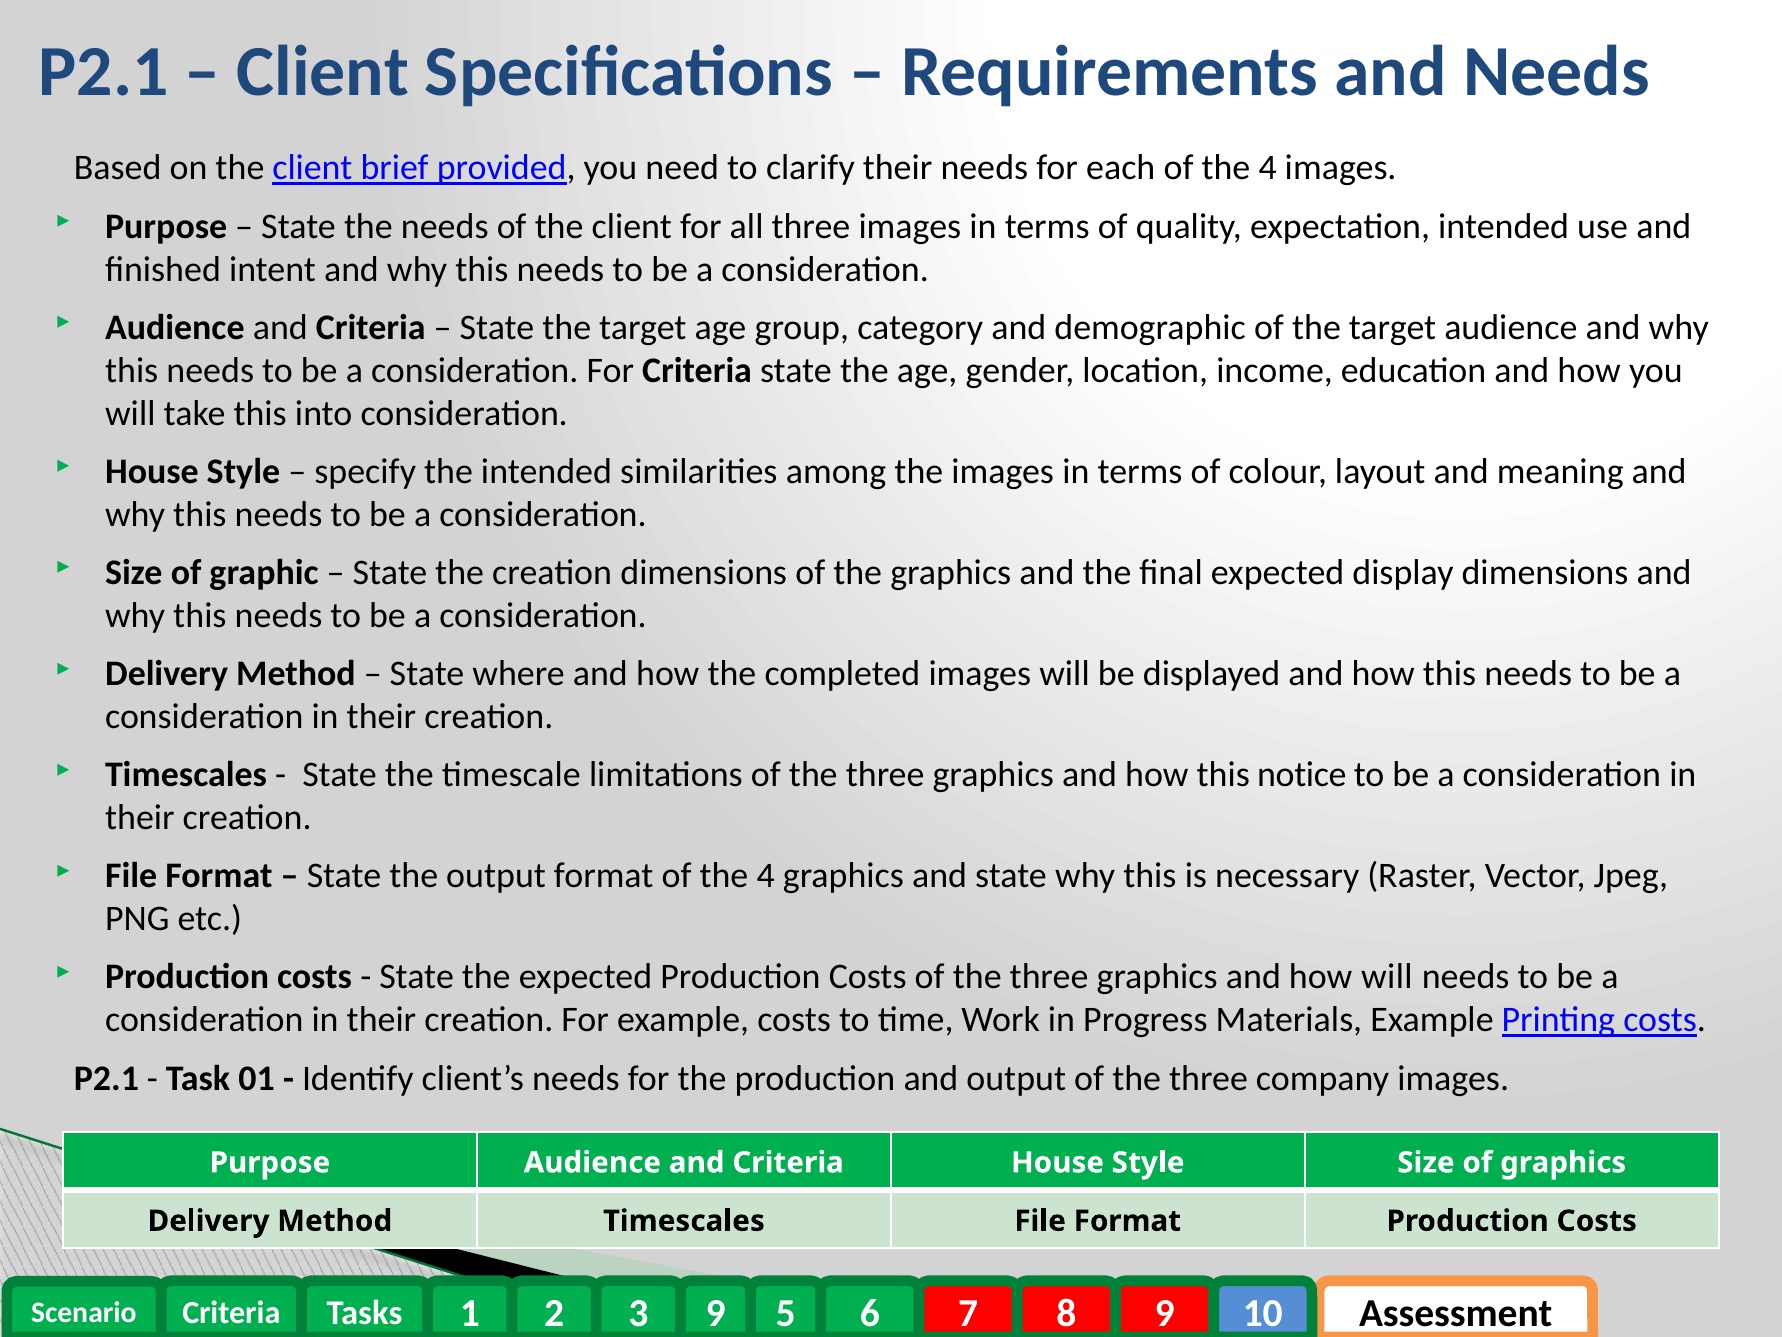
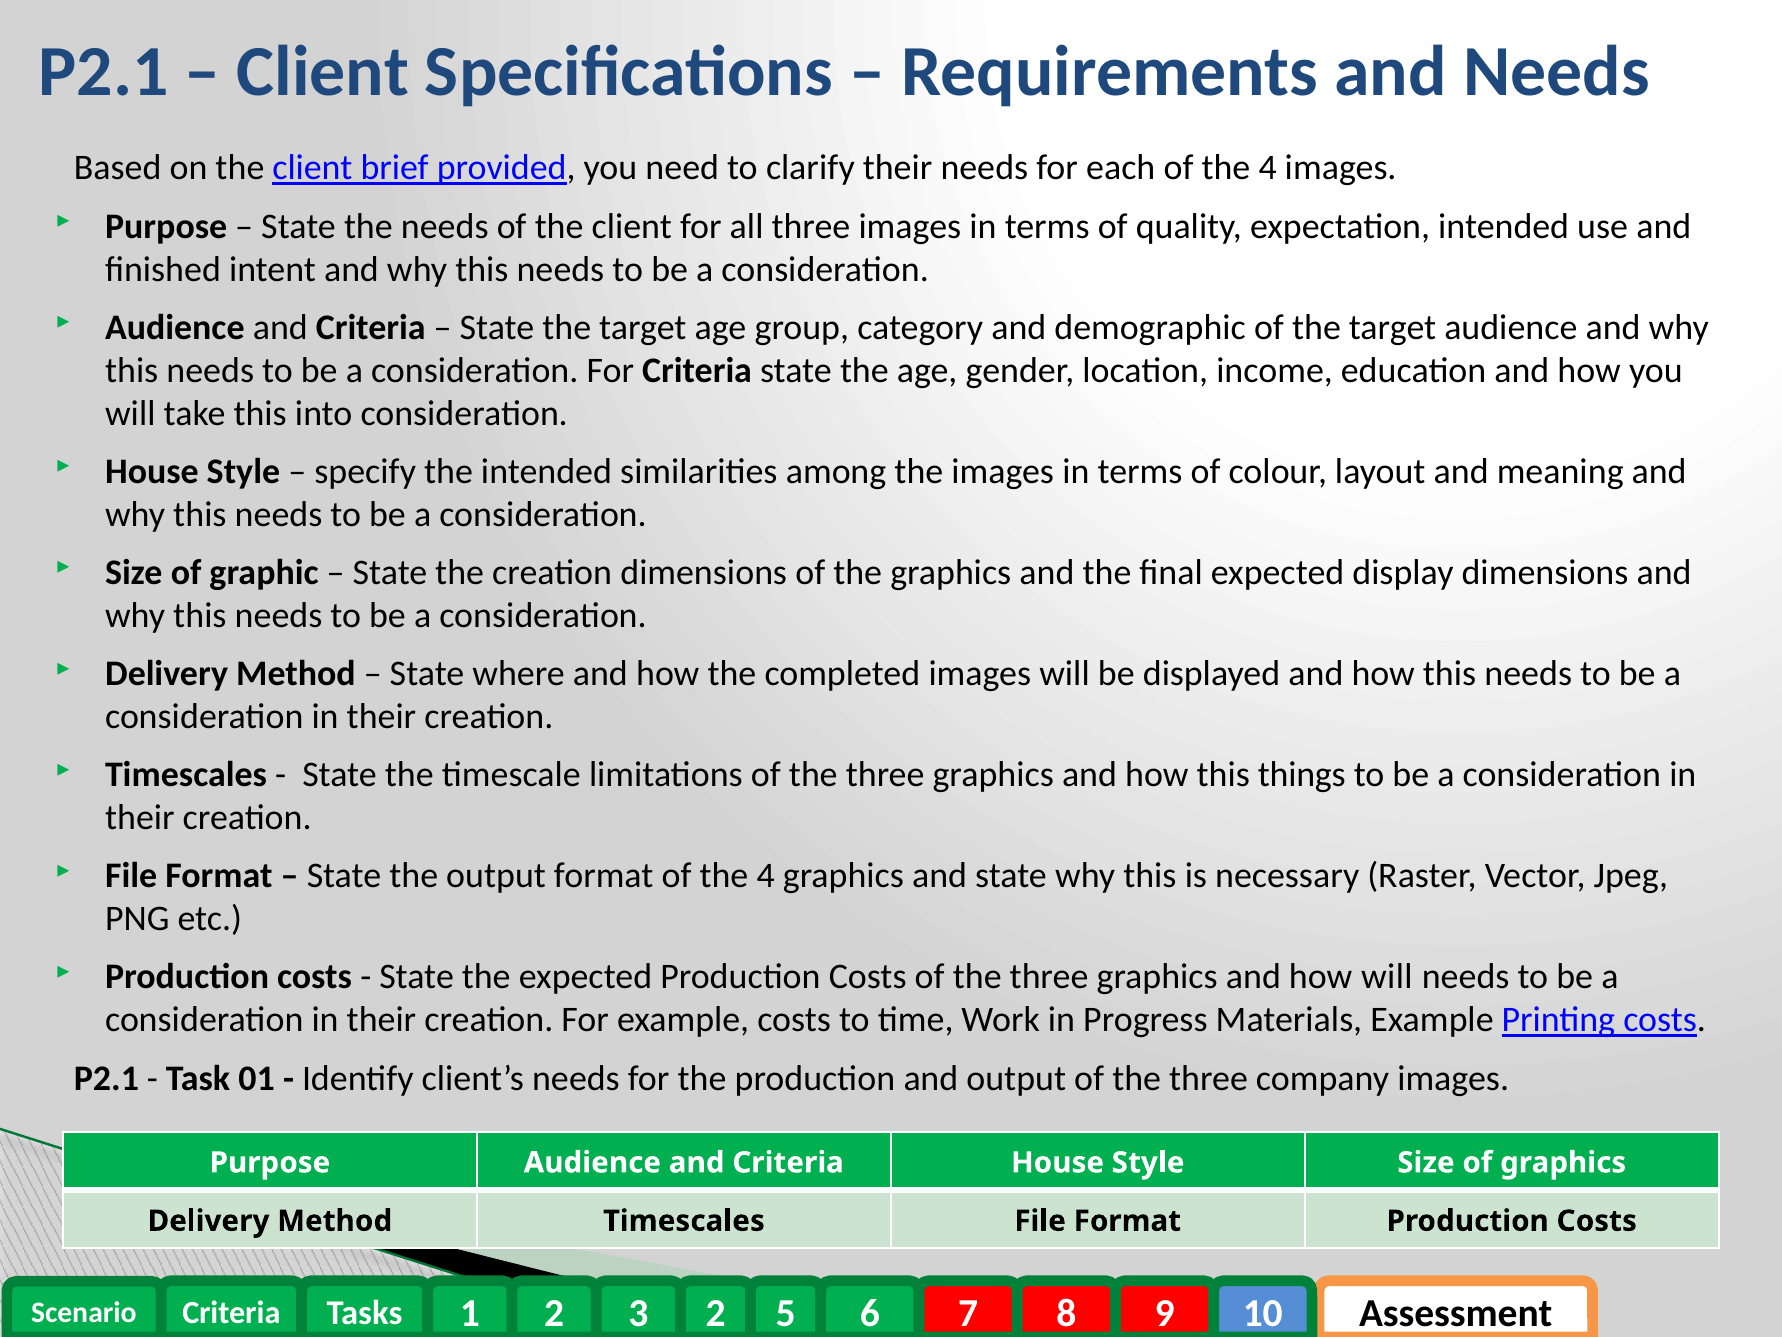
notice: notice -> things
9 at (716, 1312): 9 -> 2
